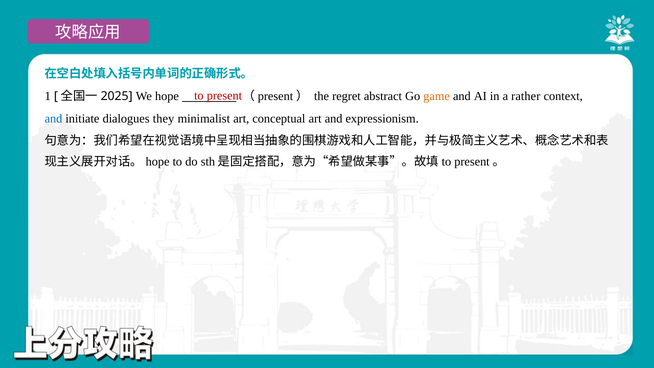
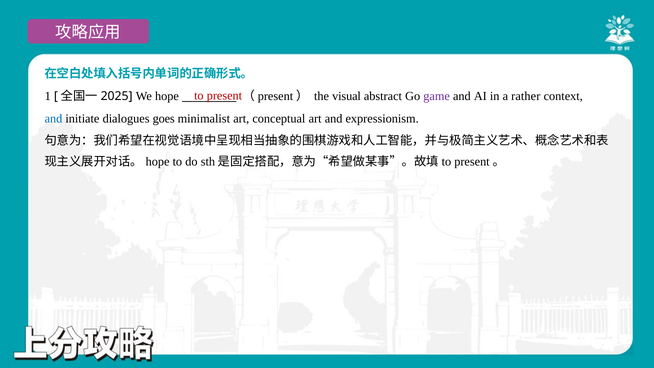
regret: regret -> visual
game colour: orange -> purple
they: they -> goes
